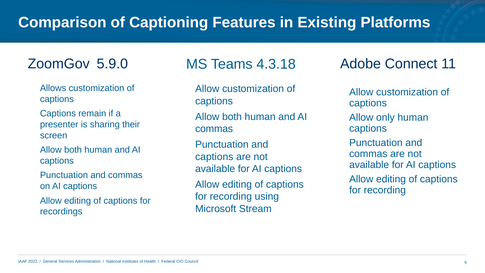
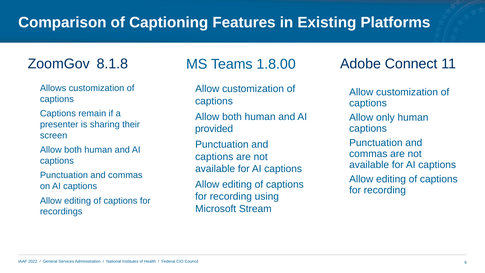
5.9.0: 5.9.0 -> 8.1.8
4.3.18: 4.3.18 -> 1.8.00
commas at (214, 129): commas -> provided
